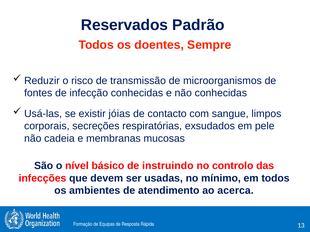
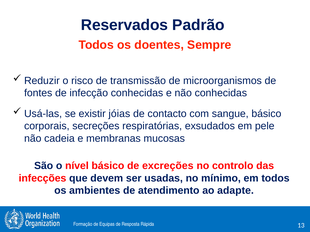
sangue limpos: limpos -> básico
instruindo: instruindo -> excreções
acerca: acerca -> adapte
